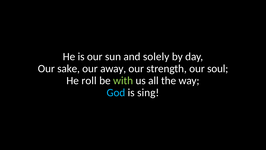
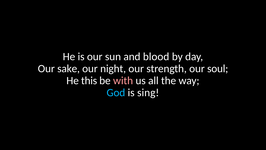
solely: solely -> blood
away: away -> night
roll: roll -> this
with colour: light green -> pink
